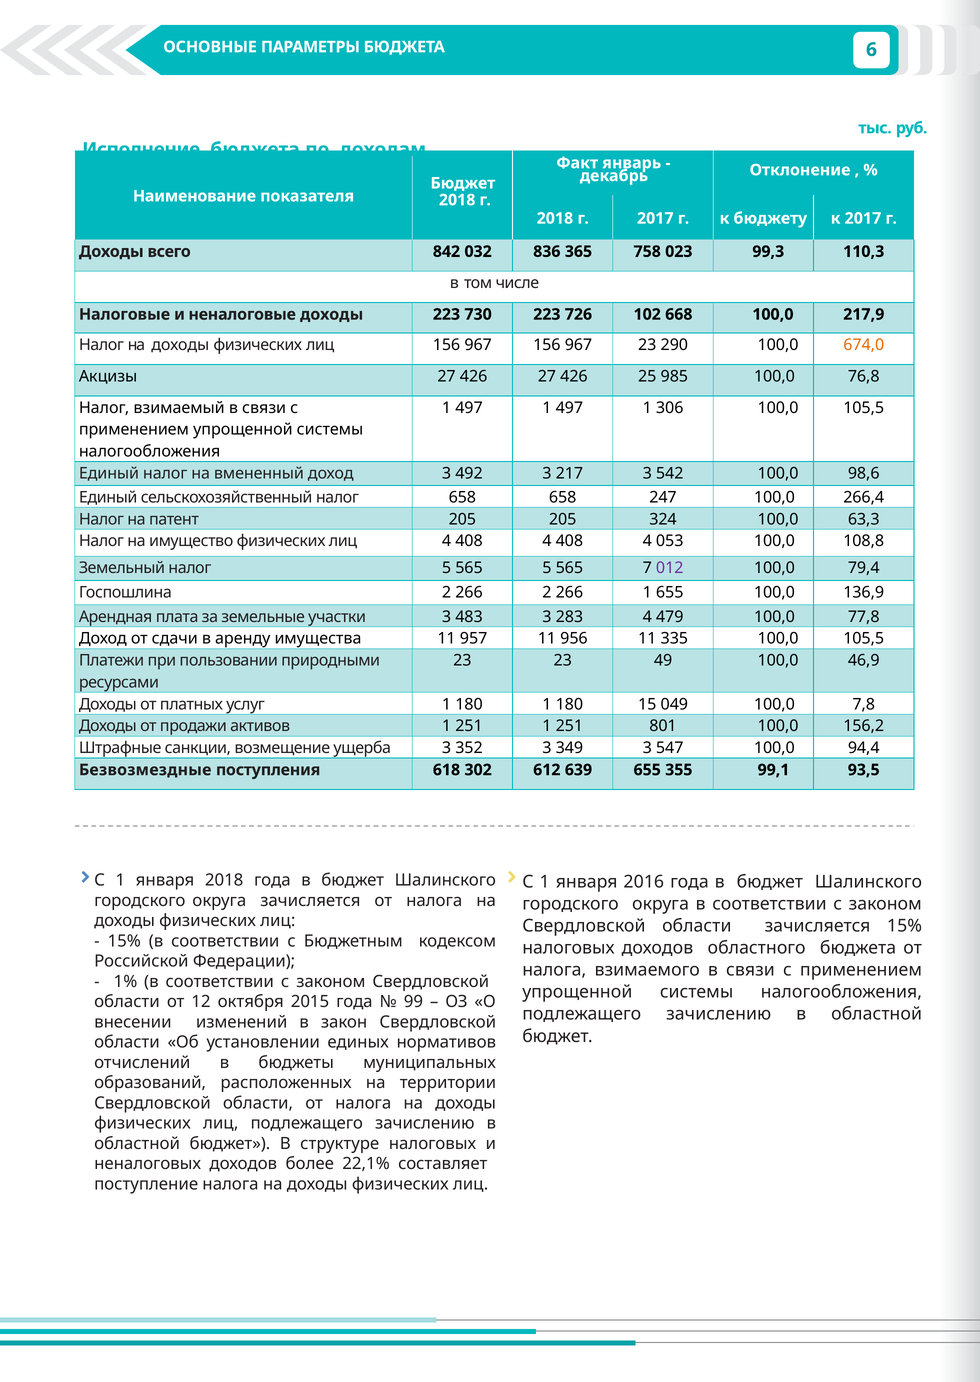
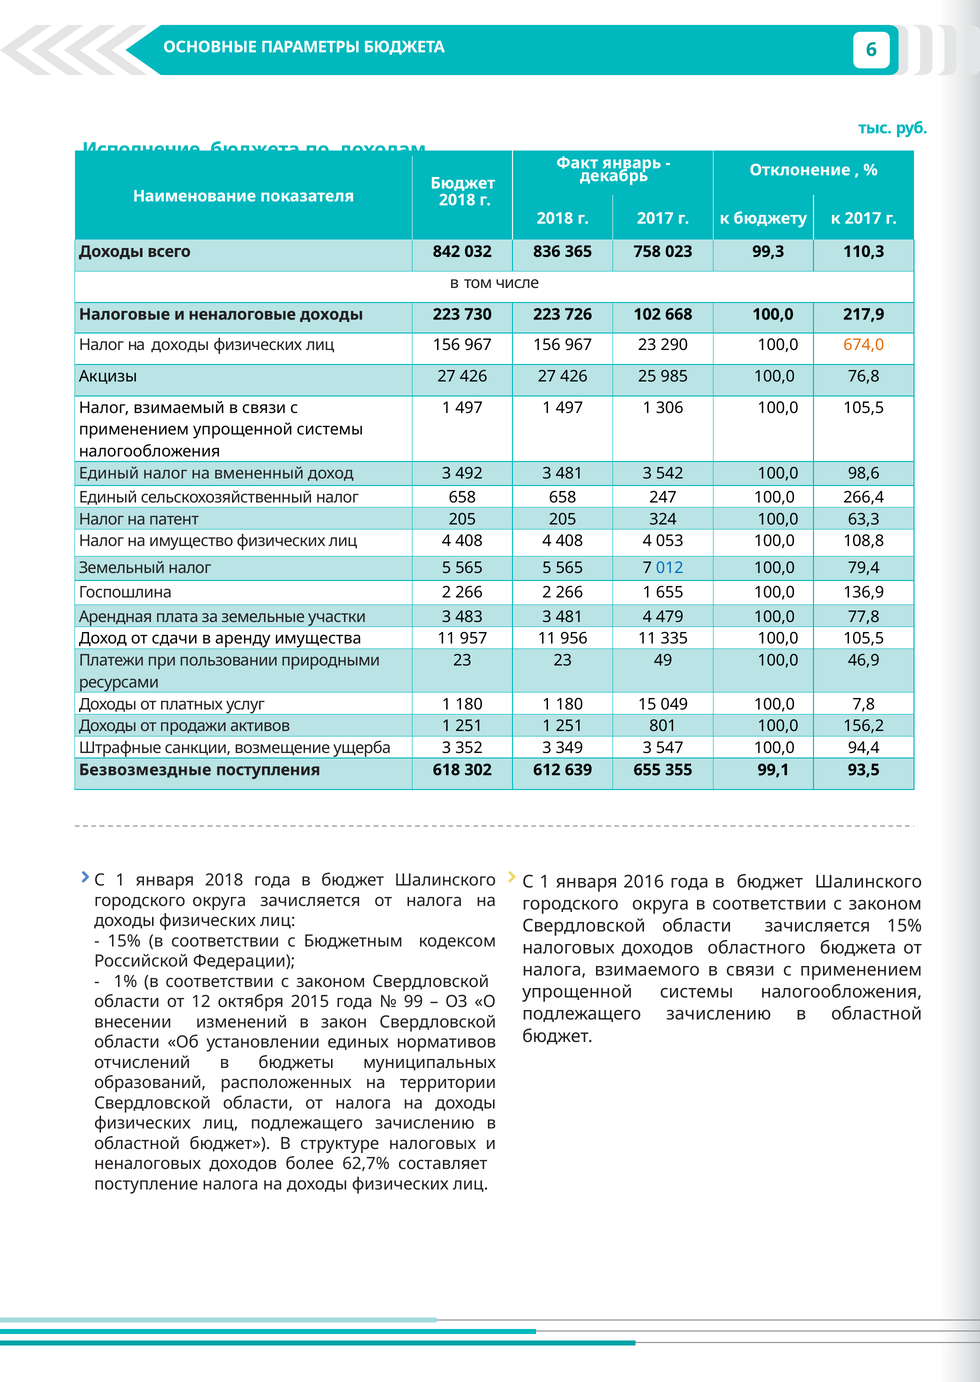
492 3 217: 217 -> 481
012 colour: purple -> blue
483 3 283: 283 -> 481
22,1%: 22,1% -> 62,7%
